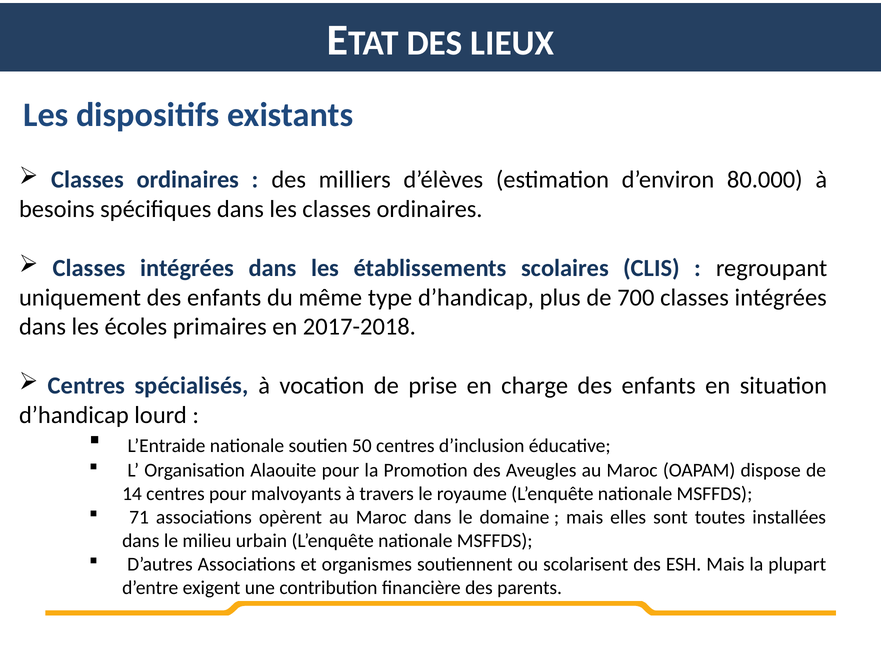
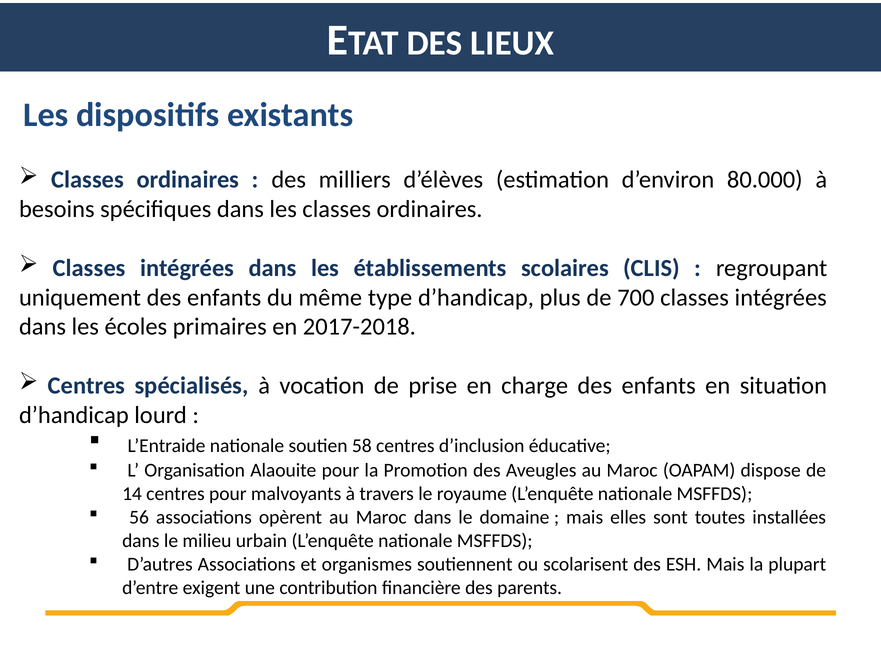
50: 50 -> 58
71: 71 -> 56
